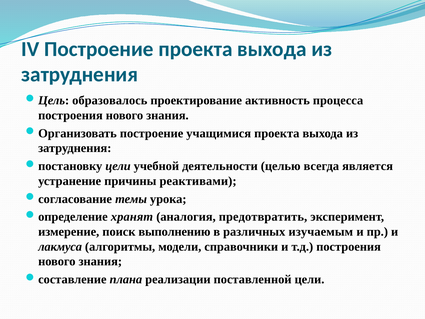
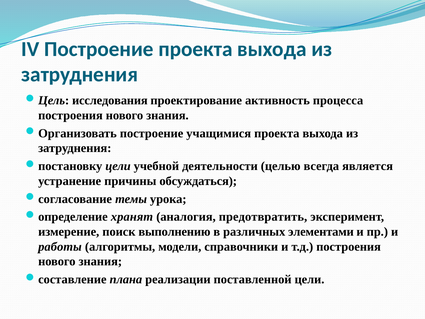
образовалось: образовалось -> исследования
реактивами: реактивами -> обсуждаться
изучаемым: изучаемым -> элементами
лакмуса: лакмуса -> работы
